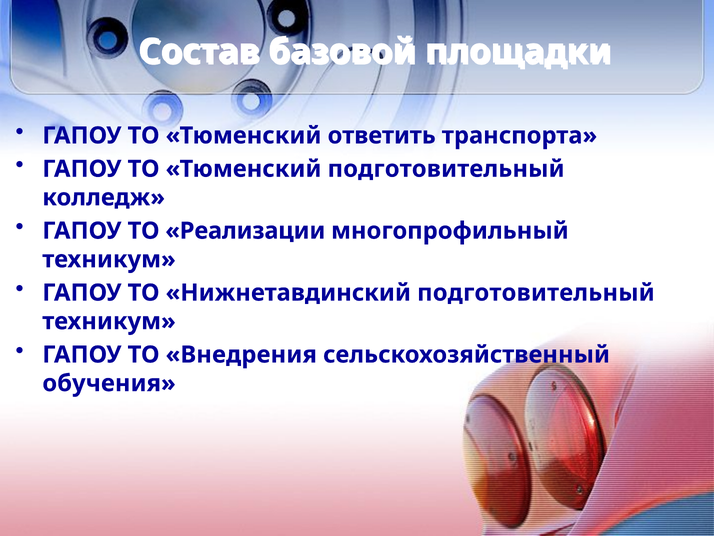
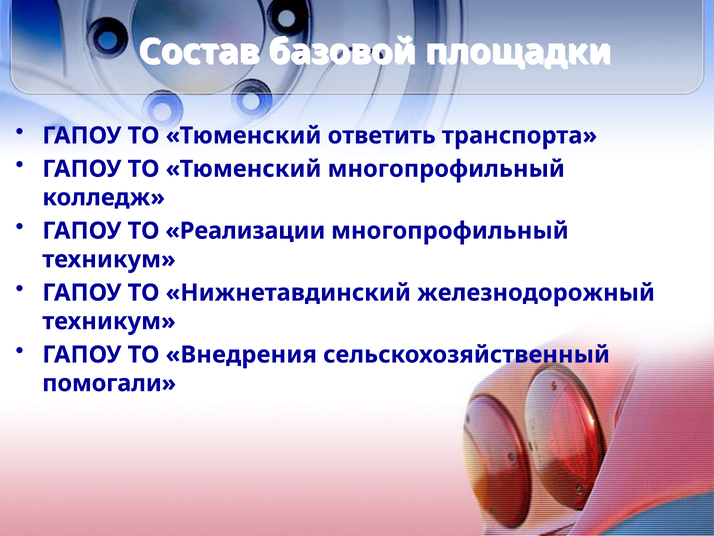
Тюменский подготовительный: подготовительный -> многопрофильный
Нижнетавдинский подготовительный: подготовительный -> железнодорожный
обучения: обучения -> помогали
